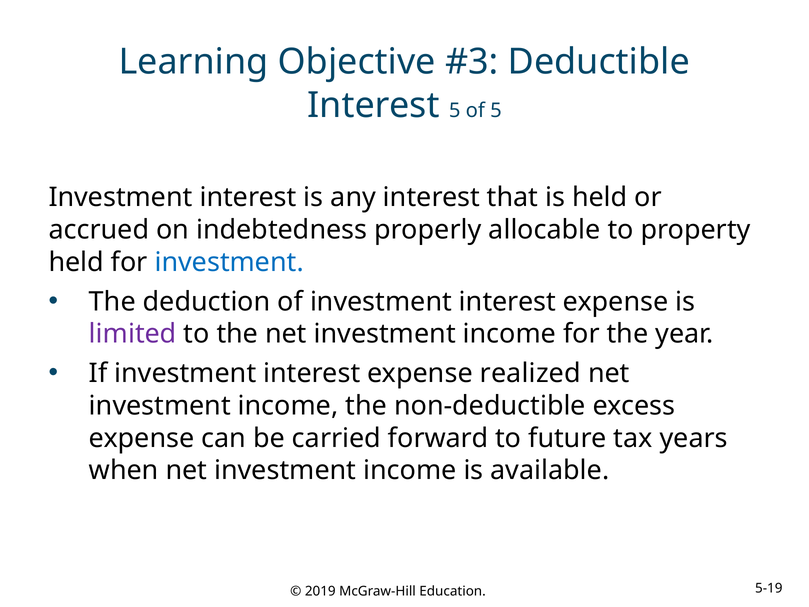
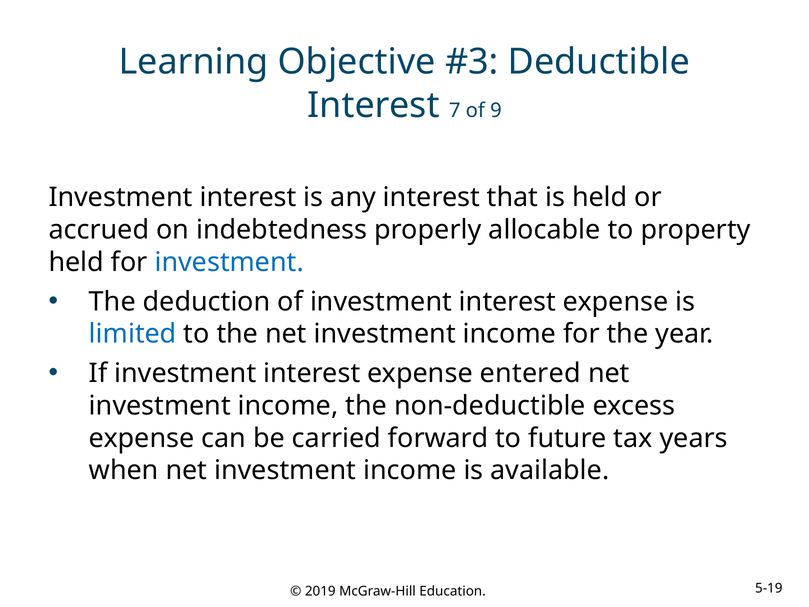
Interest 5: 5 -> 7
of 5: 5 -> 9
limited colour: purple -> blue
realized: realized -> entered
